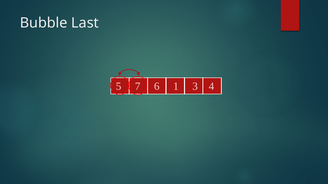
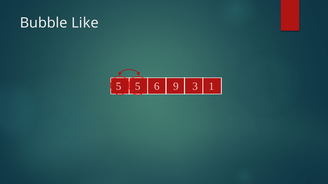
Last: Last -> Like
5 7: 7 -> 5
1: 1 -> 9
4: 4 -> 1
